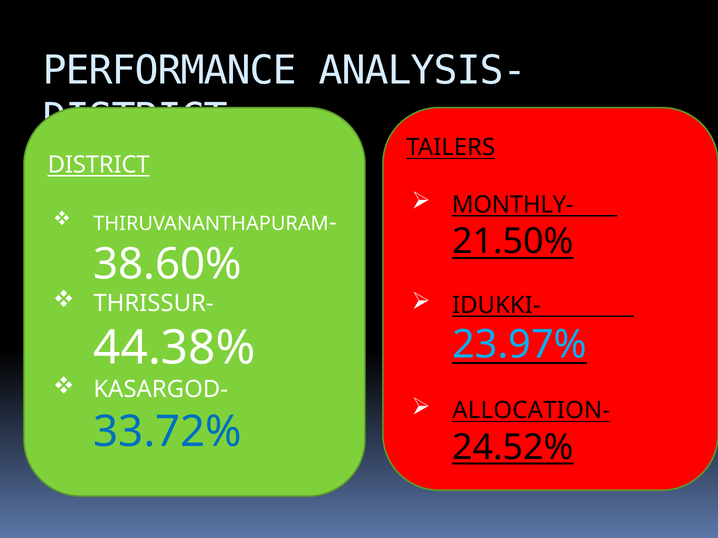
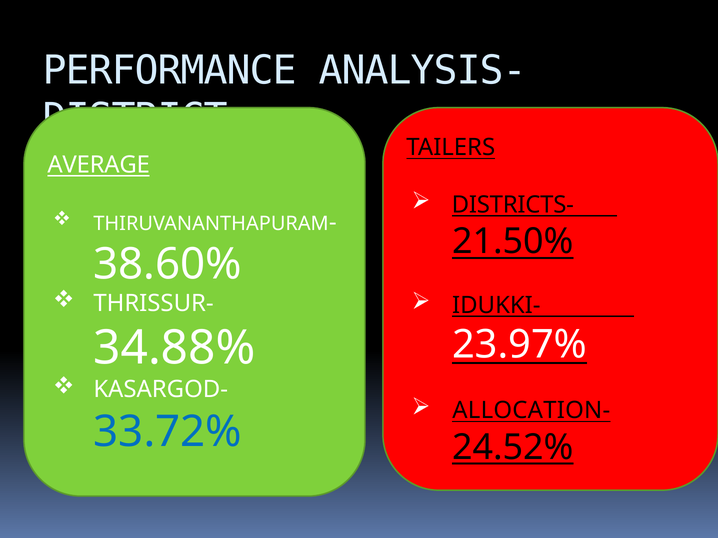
DISTRICT at (99, 165): DISTRICT -> AVERAGE
MONTHLY-: MONTHLY- -> DISTRICTS-
23.97% colour: light blue -> white
44.38%: 44.38% -> 34.88%
